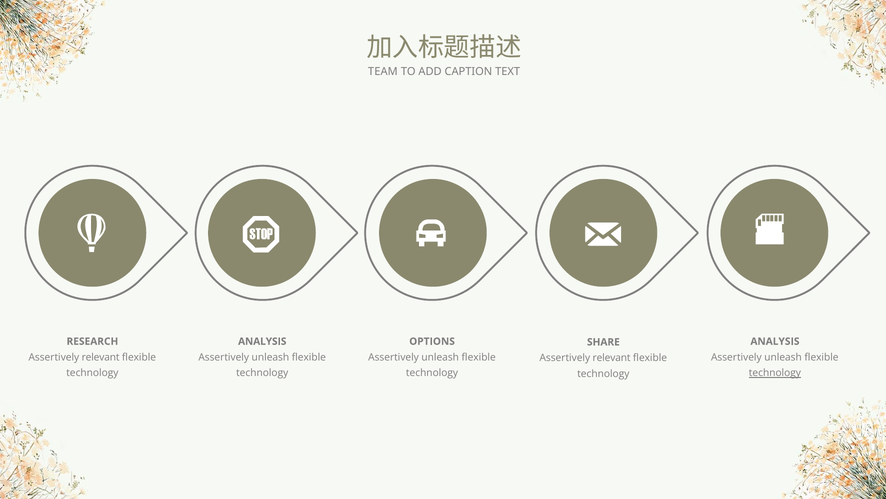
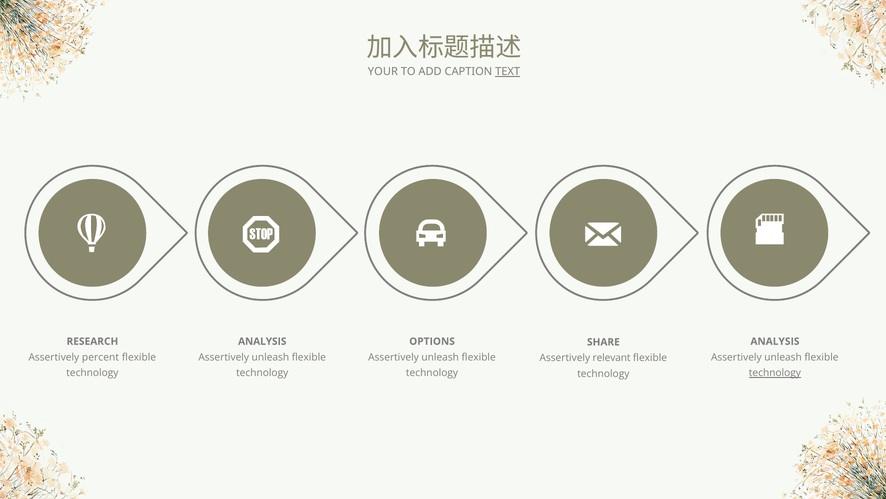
TEAM: TEAM -> YOUR
TEXT underline: none -> present
relevant at (101, 357): relevant -> percent
